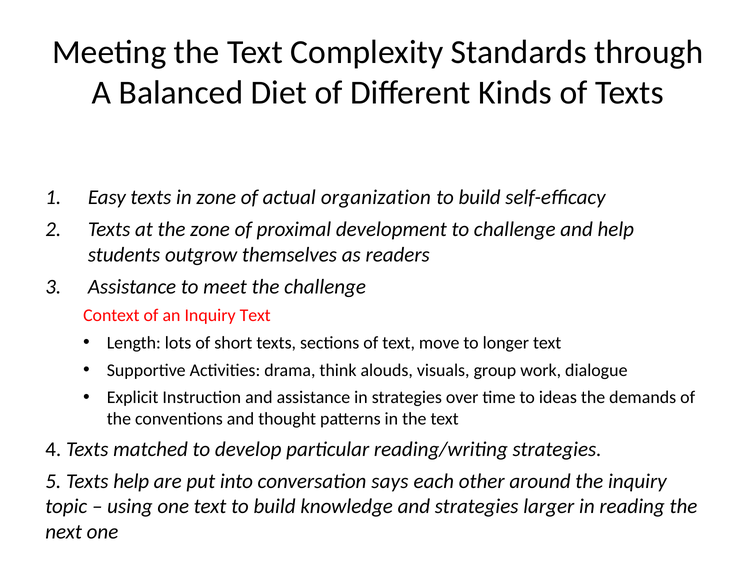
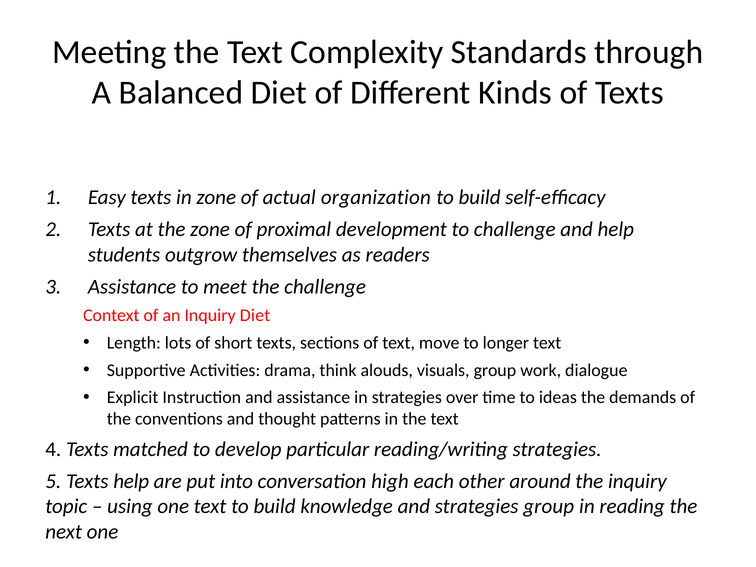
Inquiry Text: Text -> Diet
says: says -> high
strategies larger: larger -> group
